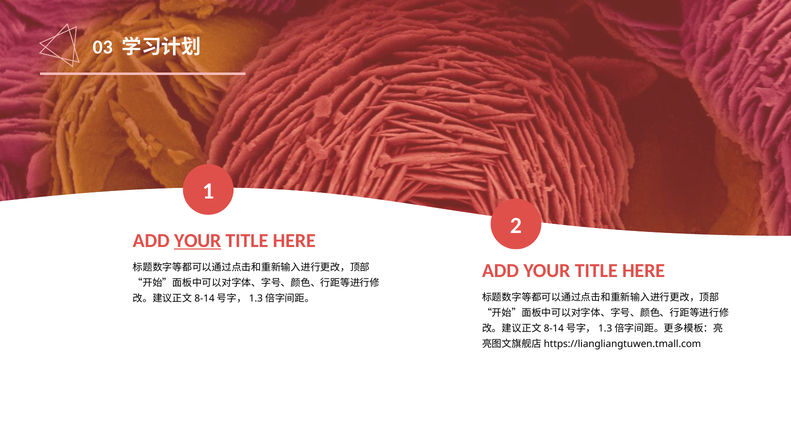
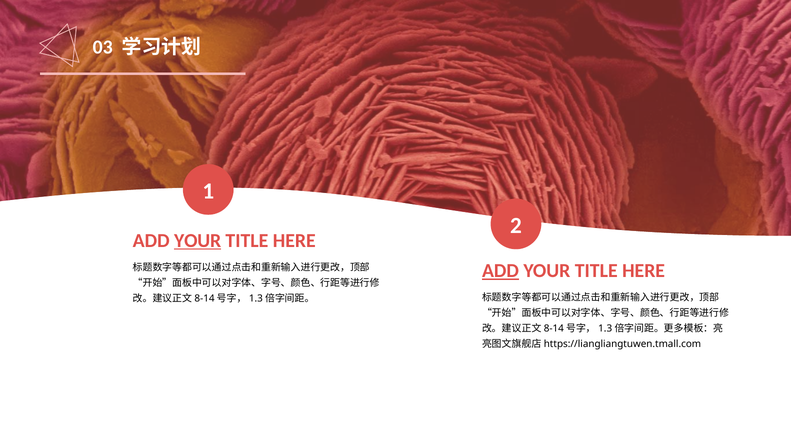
ADD at (500, 271) underline: none -> present
